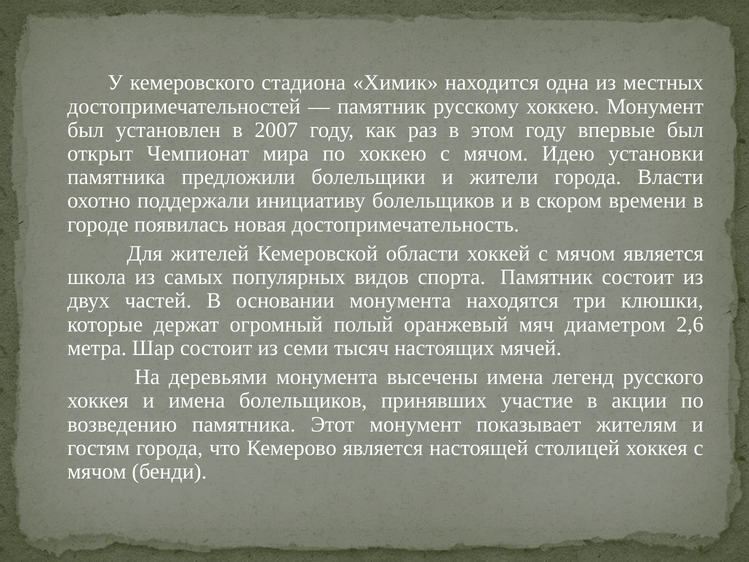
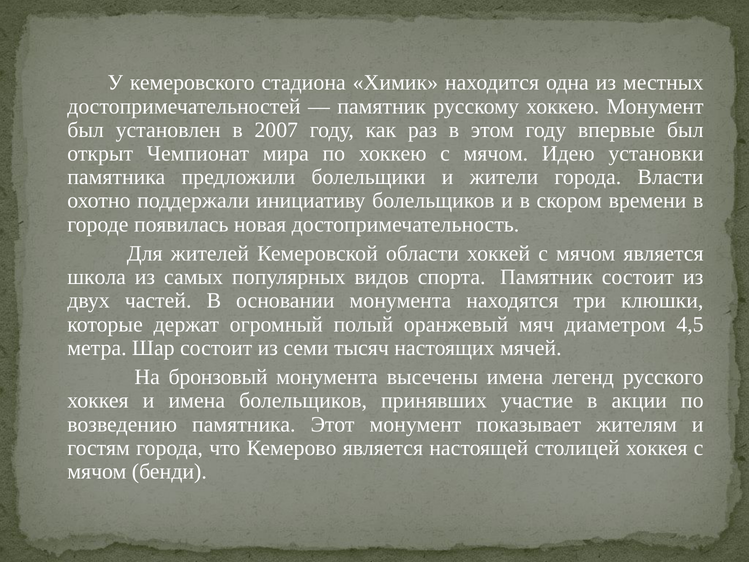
2,6: 2,6 -> 4,5
деревьями: деревьями -> бронзовый
